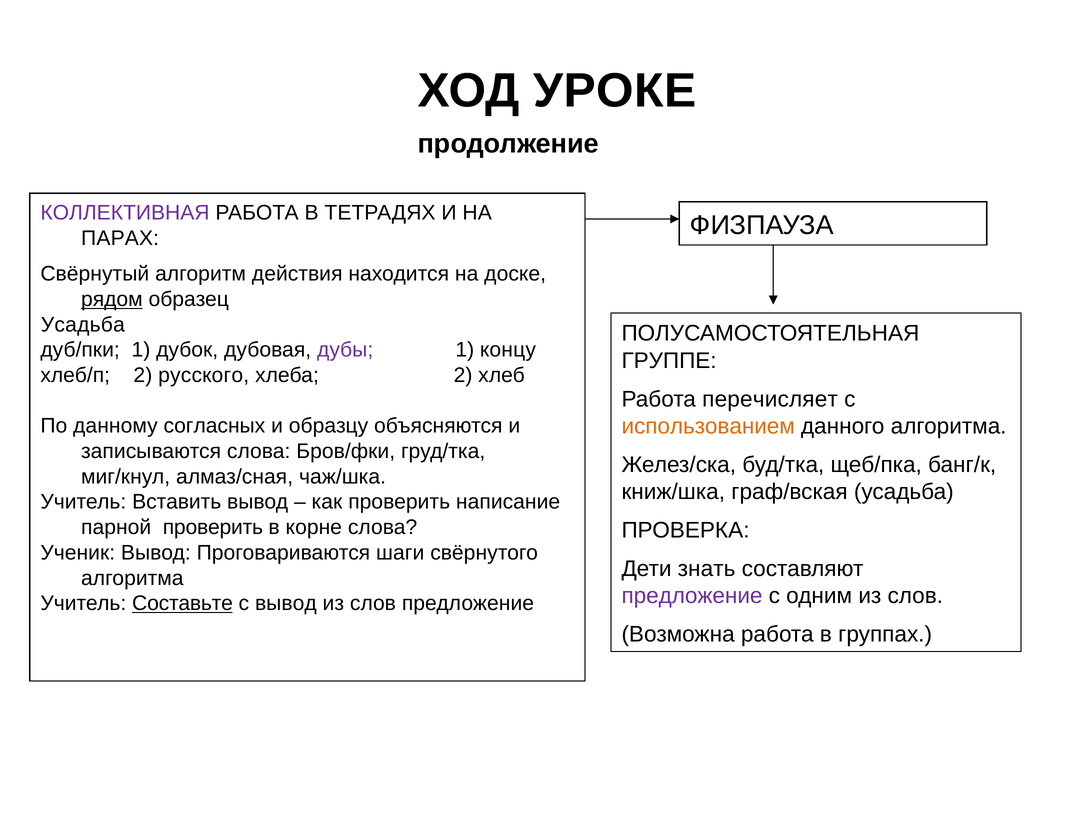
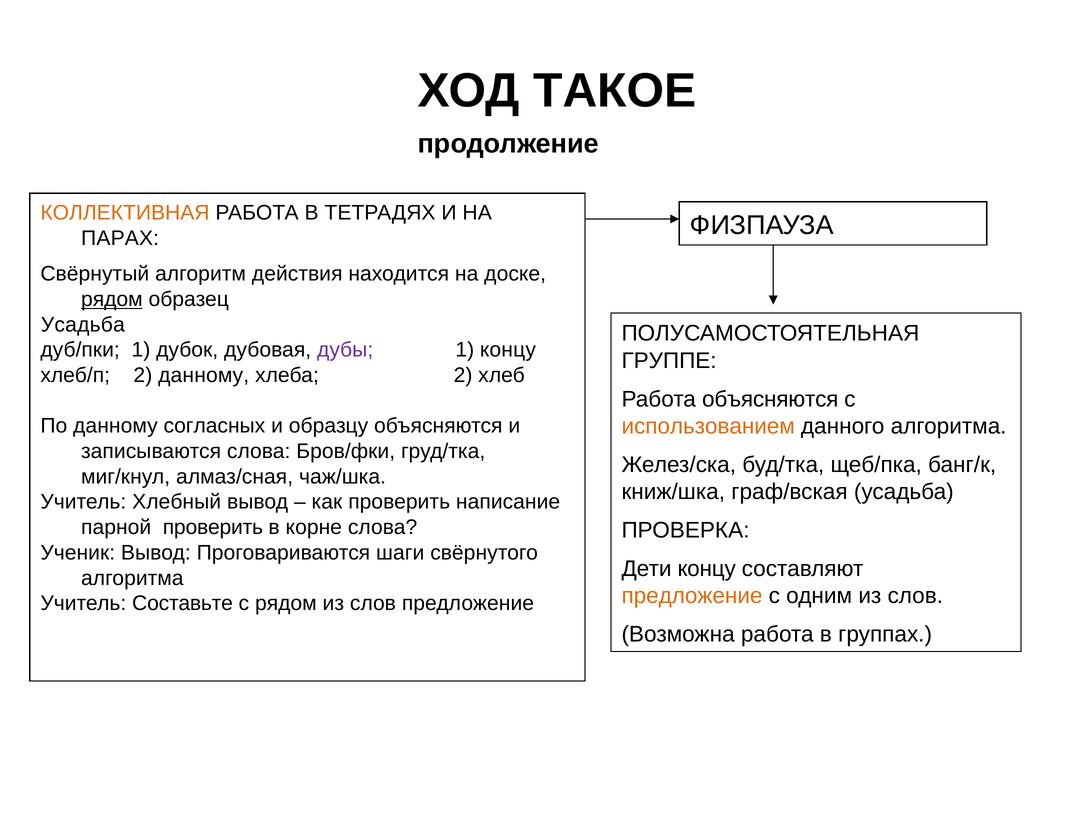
УРОКЕ: УРОКЕ -> ТАКОЕ
КОЛЛЕКТИВНАЯ colour: purple -> orange
2 русского: русского -> данному
Работа перечисляет: перечисляет -> объясняются
Вставить: Вставить -> Хлебный
Дети знать: знать -> концу
предложение at (692, 596) colour: purple -> orange
Составьте underline: present -> none
с вывод: вывод -> рядом
